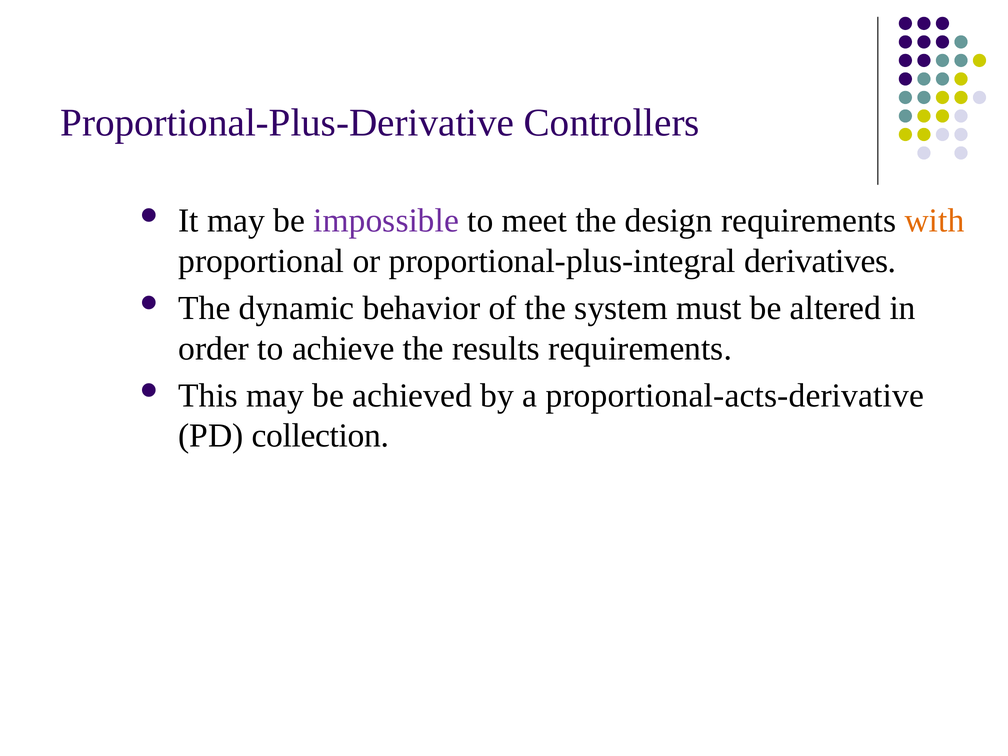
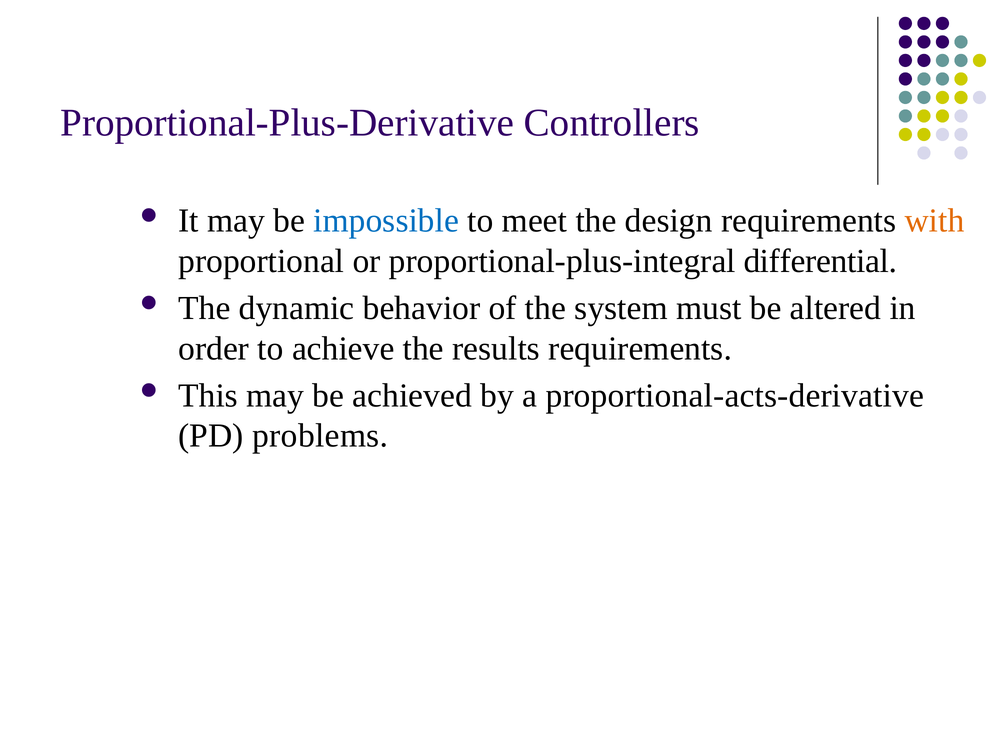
impossible colour: purple -> blue
derivatives: derivatives -> differential
collection: collection -> problems
